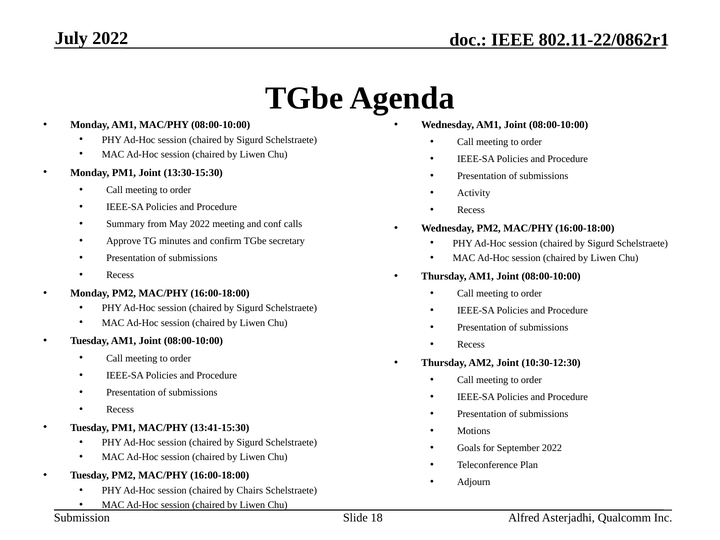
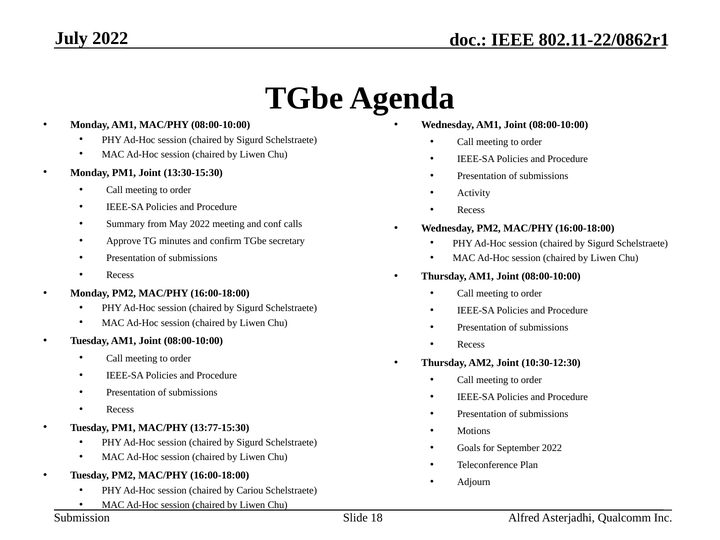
13:41-15:30: 13:41-15:30 -> 13:77-15:30
Chairs: Chairs -> Cariou
